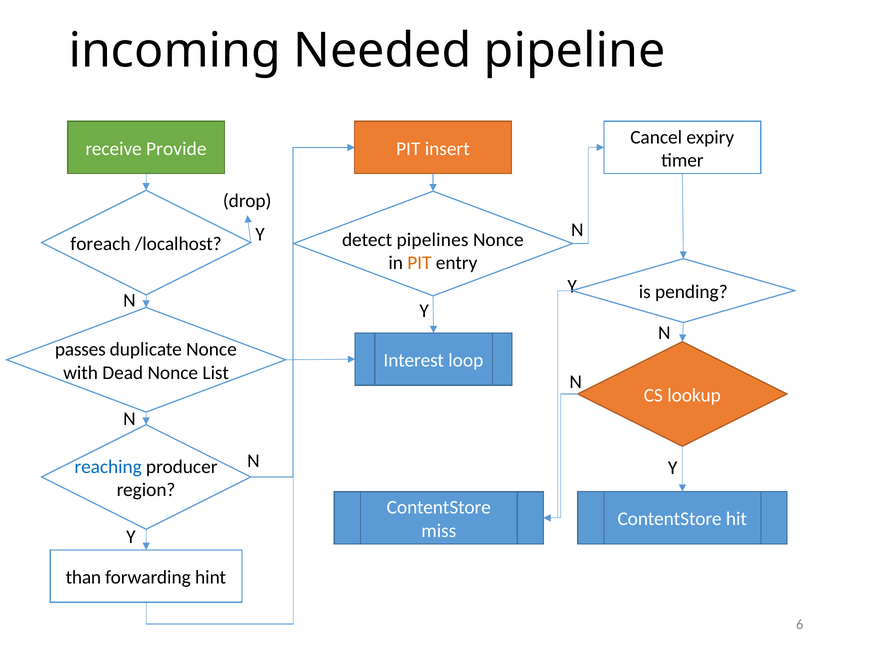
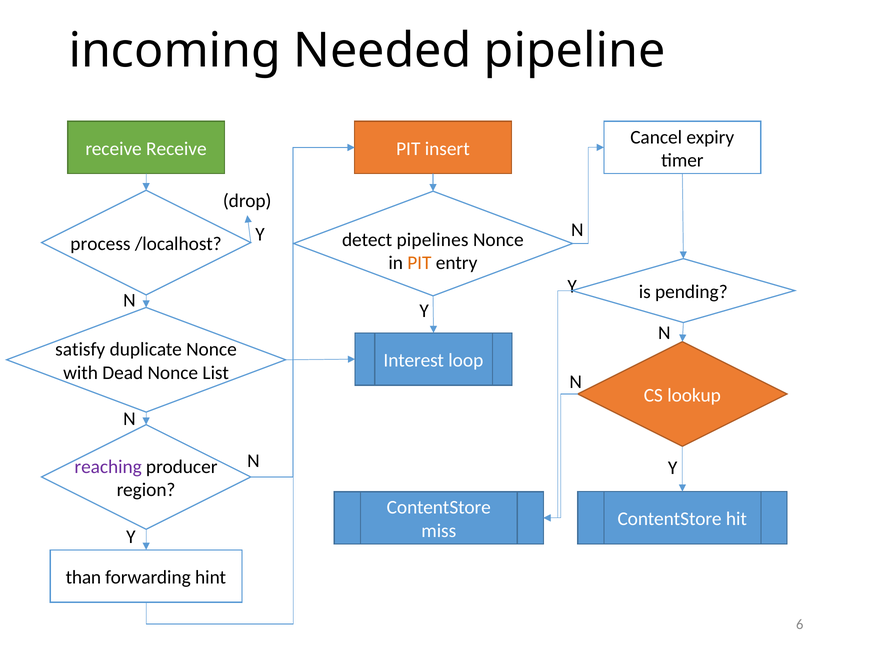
receive Provide: Provide -> Receive
foreach: foreach -> process
passes: passes -> satisfy
reaching colour: blue -> purple
